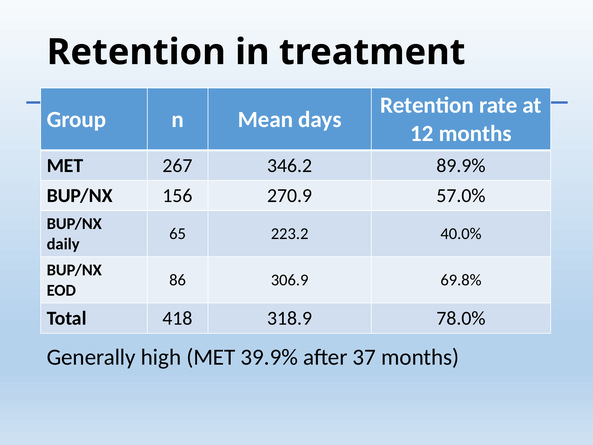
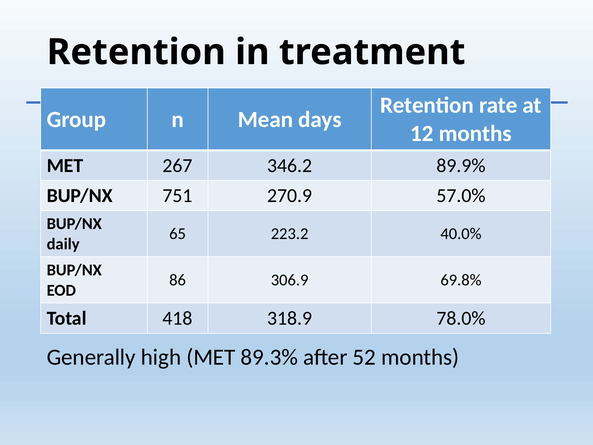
156: 156 -> 751
39.9%: 39.9% -> 89.3%
37: 37 -> 52
